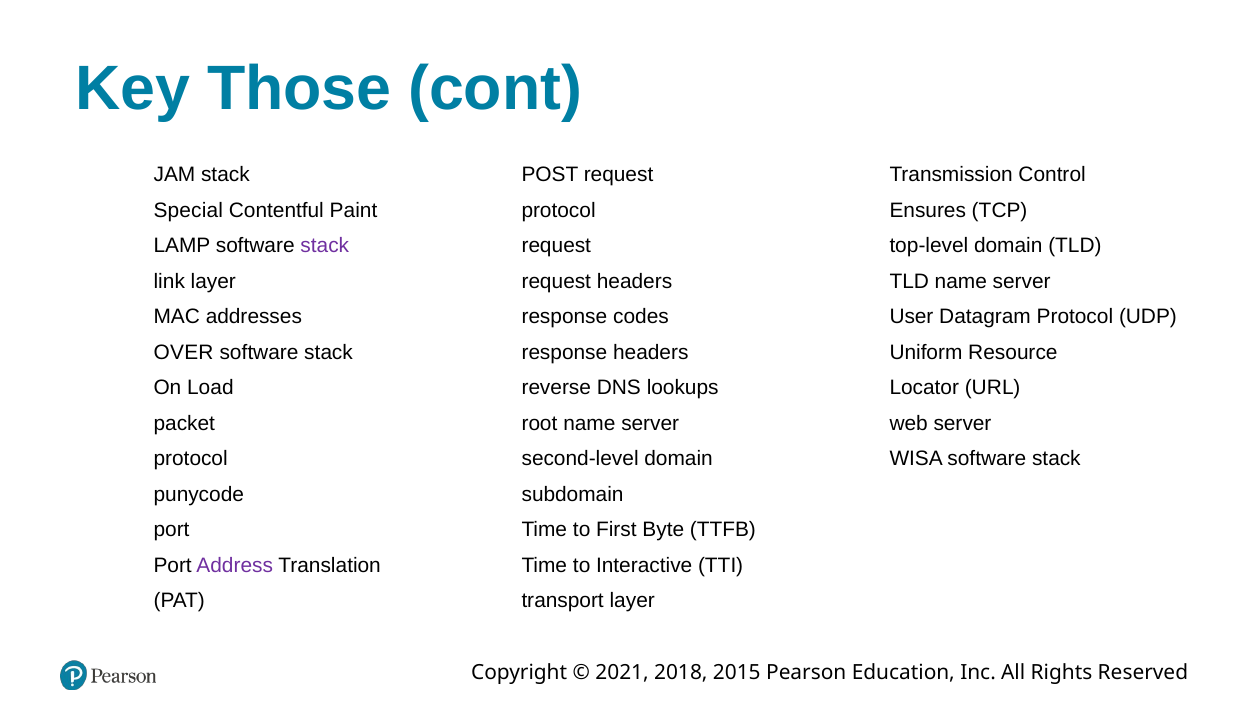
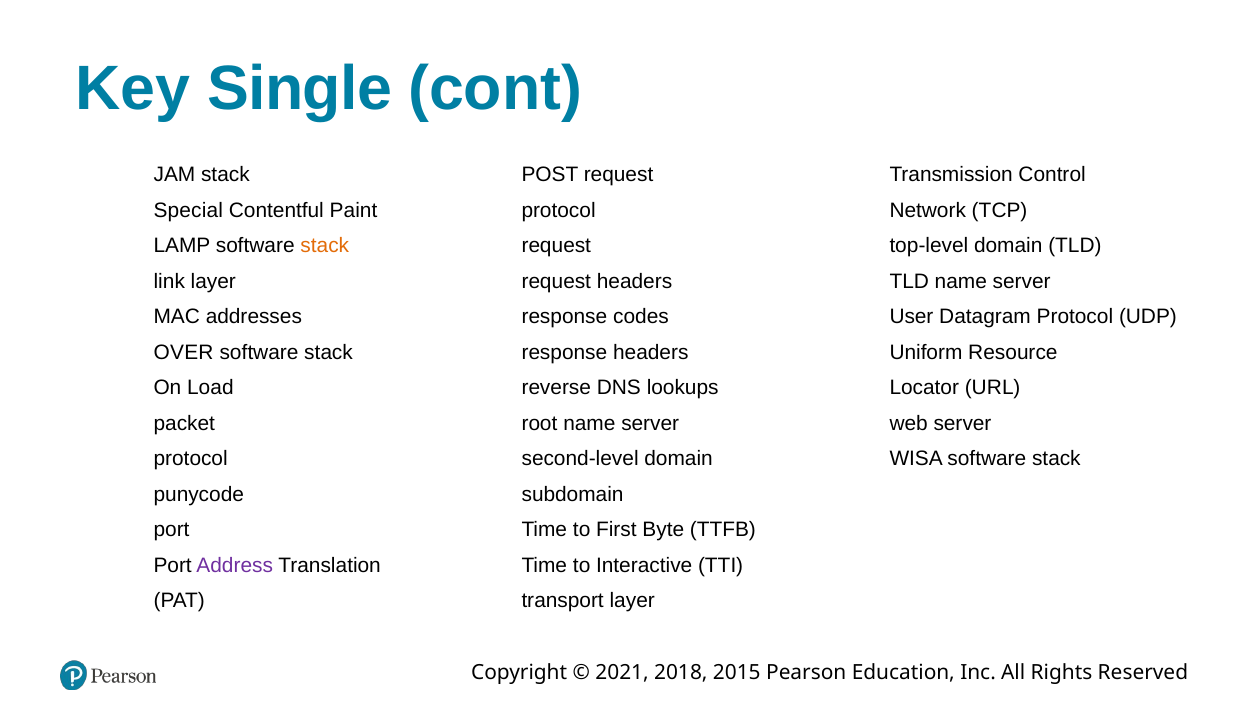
Those: Those -> Single
Ensures: Ensures -> Network
stack at (325, 246) colour: purple -> orange
